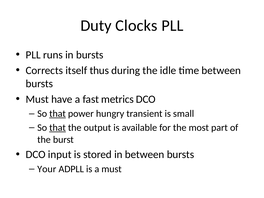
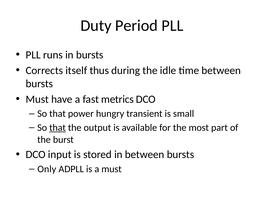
Clocks: Clocks -> Period
that at (58, 114) underline: present -> none
Your: Your -> Only
